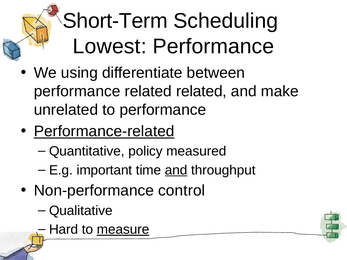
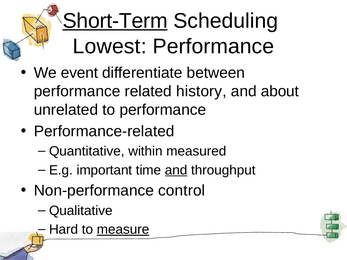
Short-Term underline: none -> present
using: using -> event
related related: related -> history
make: make -> about
Performance-related underline: present -> none
policy: policy -> within
